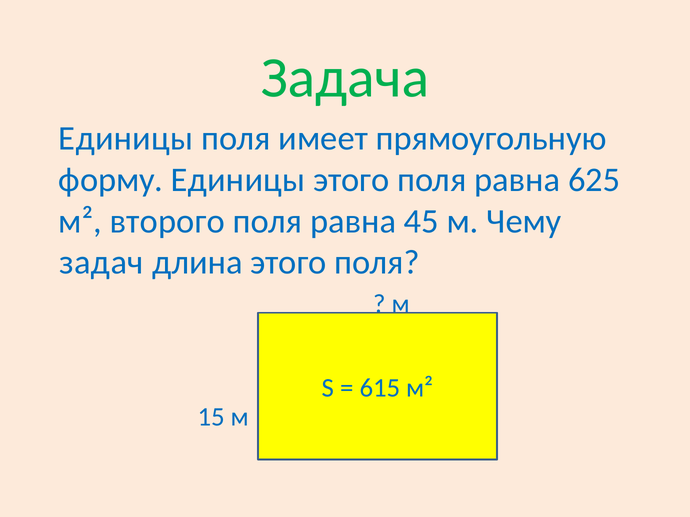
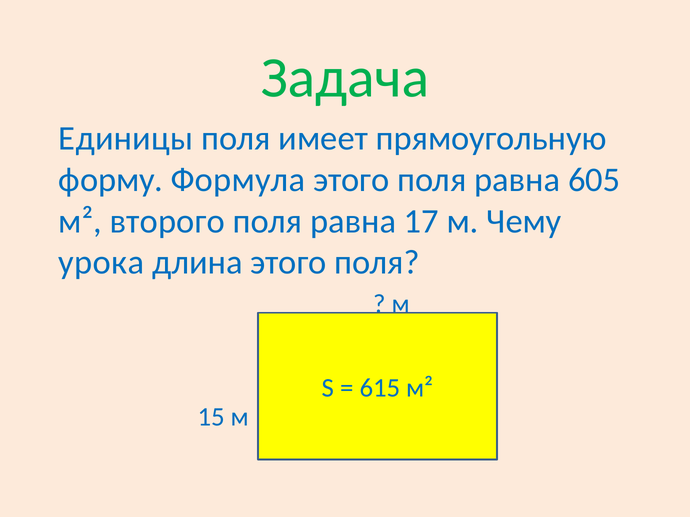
форму Единицы: Единицы -> Формула
625: 625 -> 605
45: 45 -> 17
задач: задач -> урока
